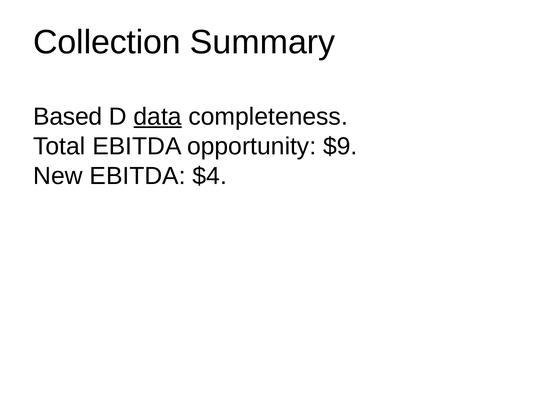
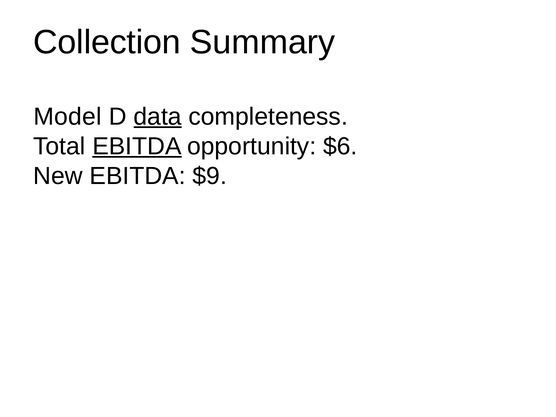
Based: Based -> Model
EBITDA at (137, 146) underline: none -> present
$9: $9 -> $6
$4: $4 -> $9
